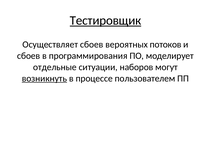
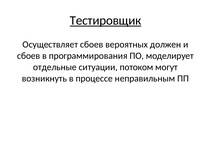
потоков: потоков -> должен
наборов: наборов -> потоком
возникнуть underline: present -> none
пользователем: пользователем -> неправильным
